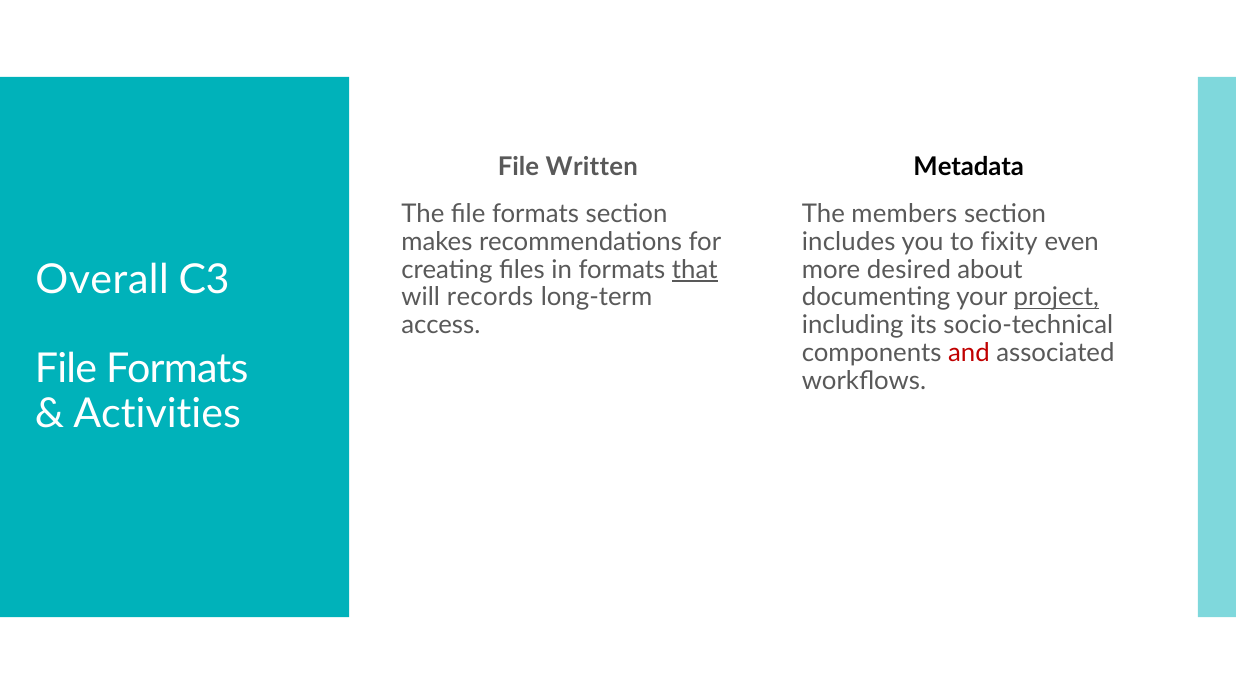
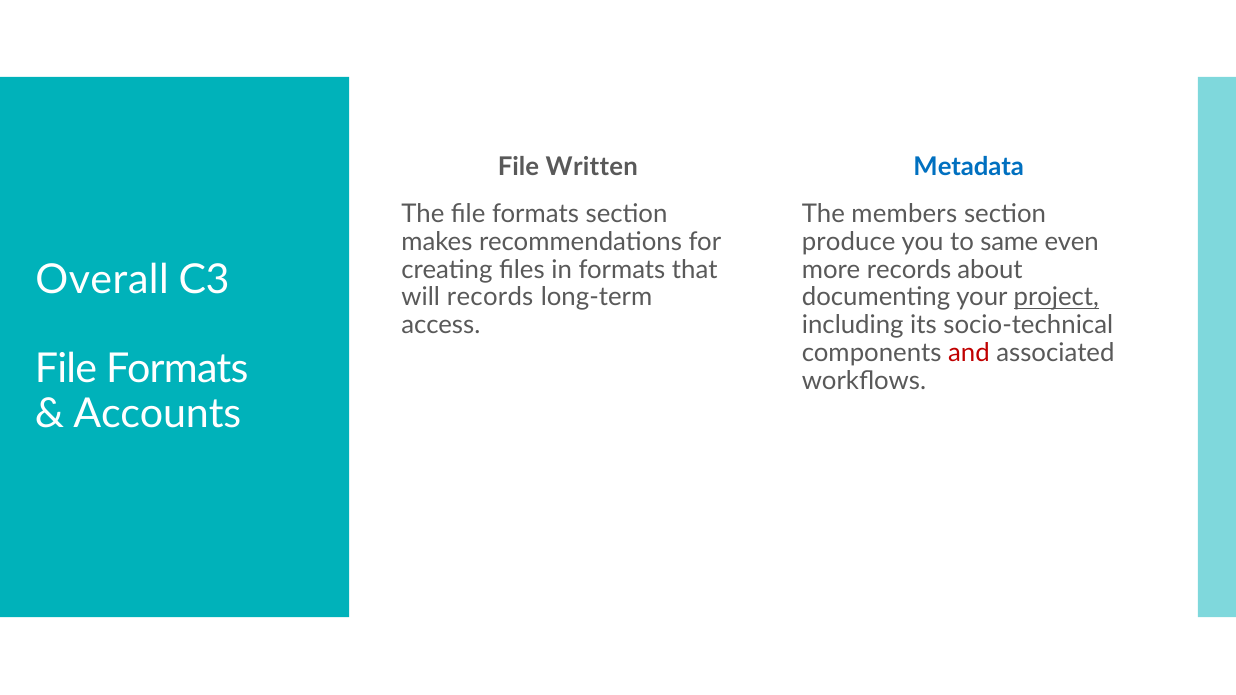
Metadata colour: black -> blue
includes: includes -> produce
fixity: fixity -> same
that underline: present -> none
more desired: desired -> records
Activities: Activities -> Accounts
